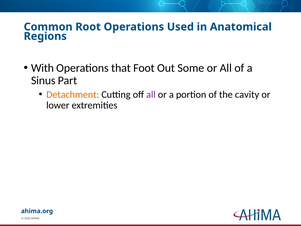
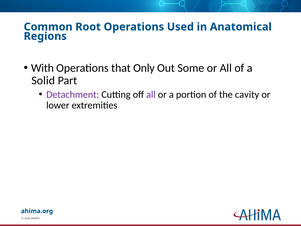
Foot: Foot -> Only
Sinus: Sinus -> Solid
Detachment colour: orange -> purple
